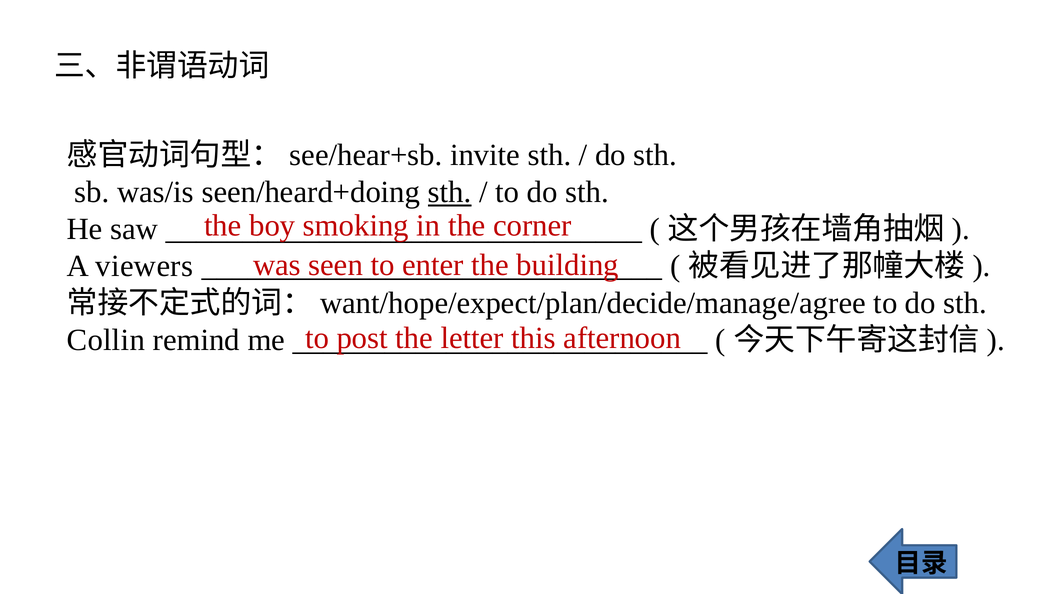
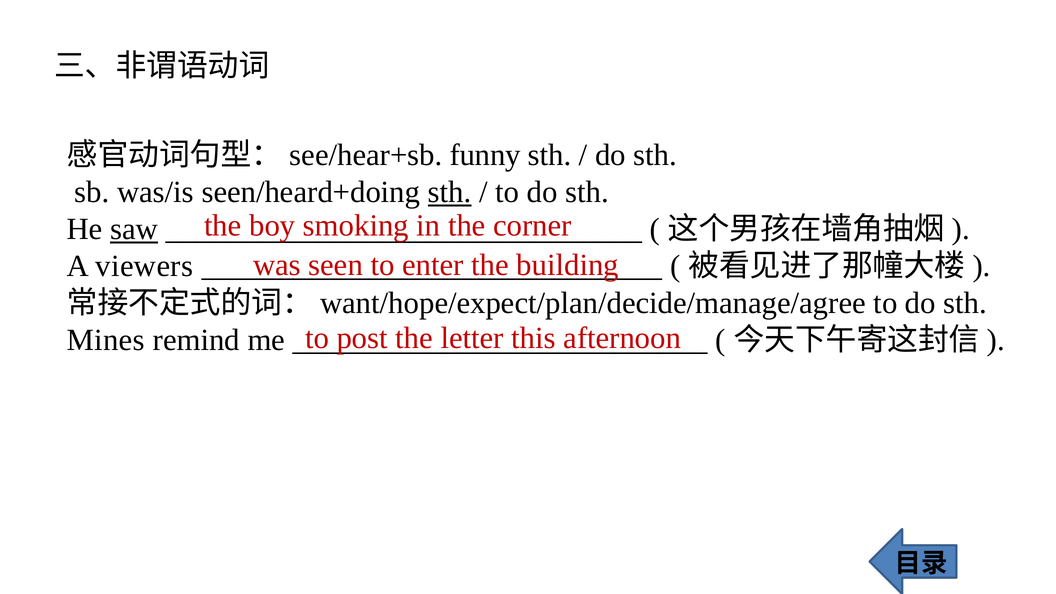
invite: invite -> funny
saw underline: none -> present
Collin: Collin -> Mines
